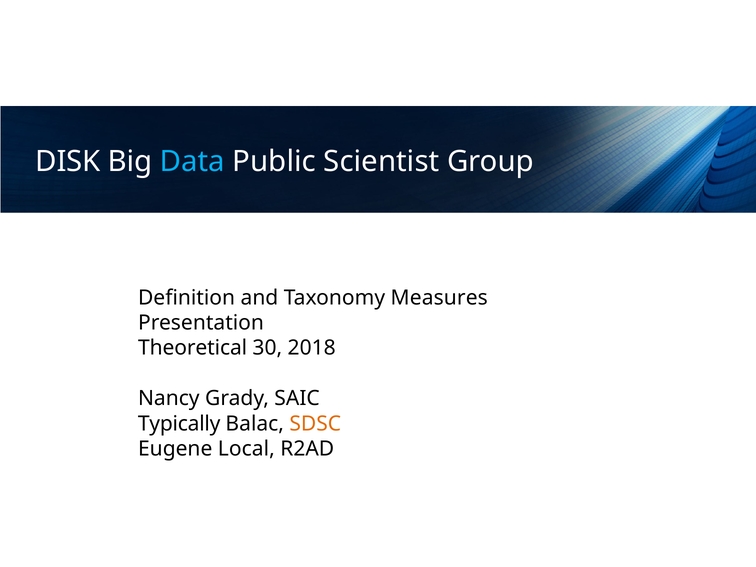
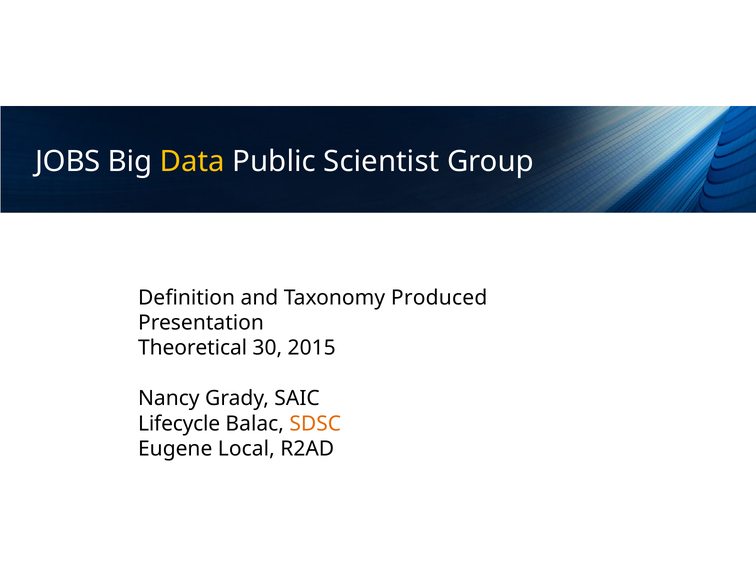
DISK: DISK -> JOBS
Data colour: light blue -> yellow
Measures: Measures -> Produced
2018: 2018 -> 2015
Typically: Typically -> Lifecycle
